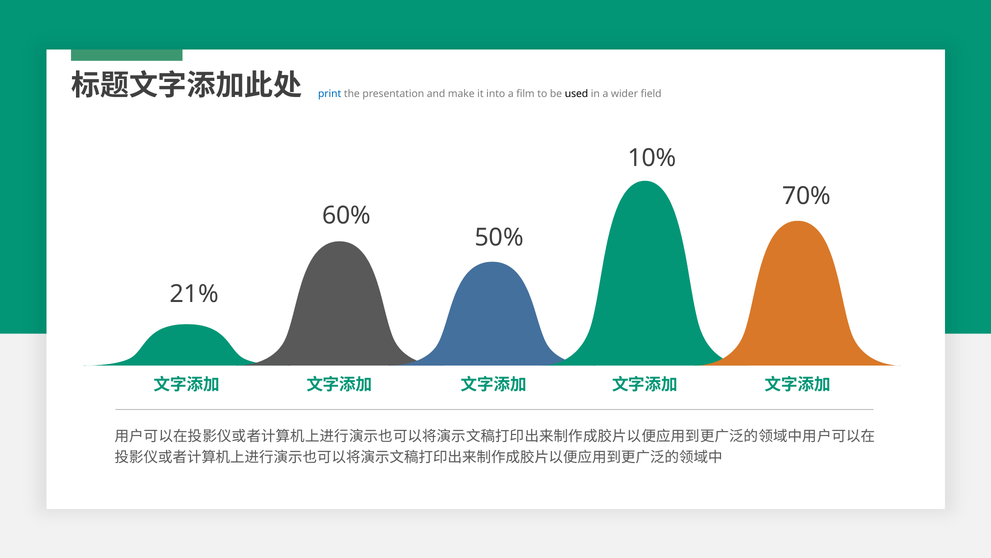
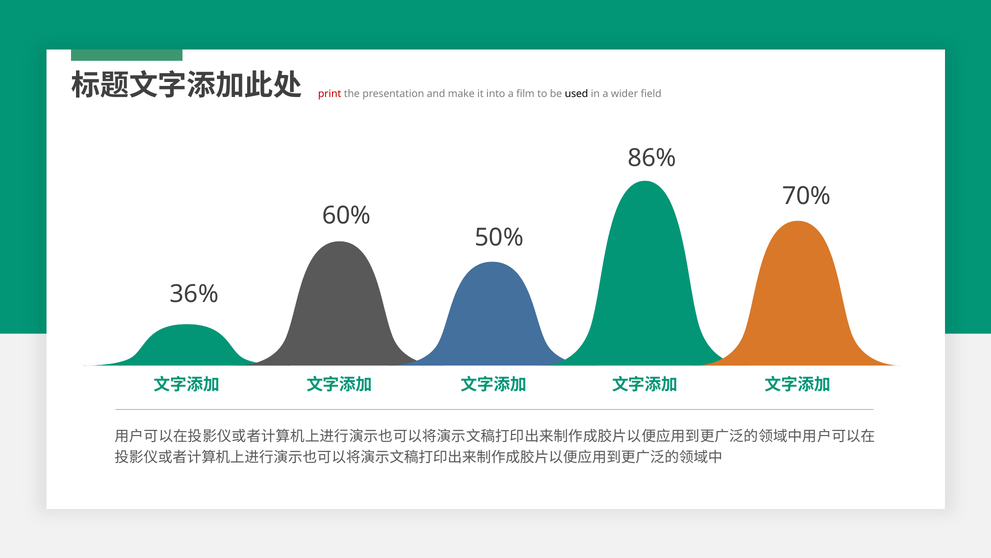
print colour: blue -> red
10%: 10% -> 86%
21%: 21% -> 36%
